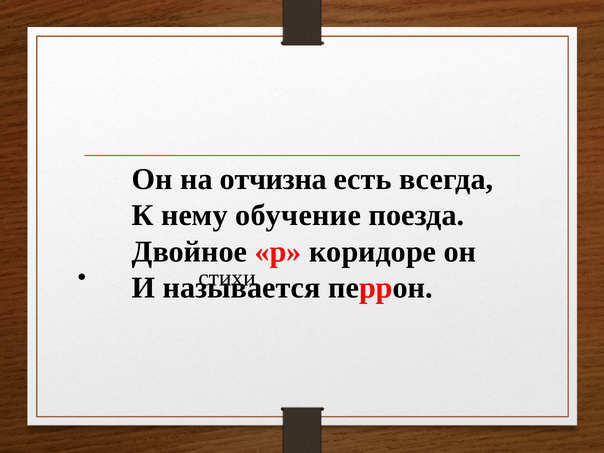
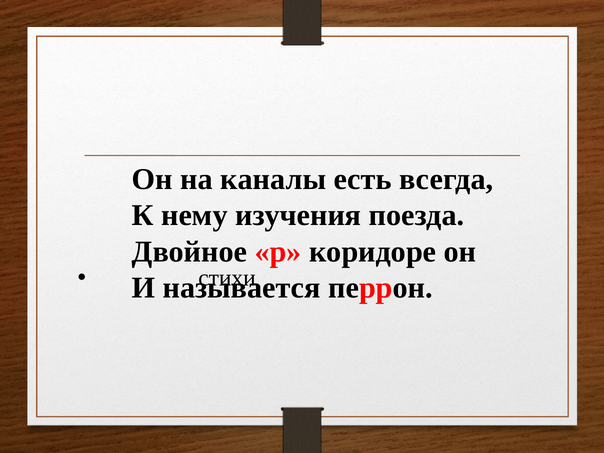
отчизна: отчизна -> каналы
обучение: обучение -> изучения
